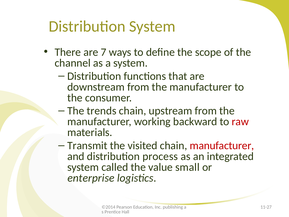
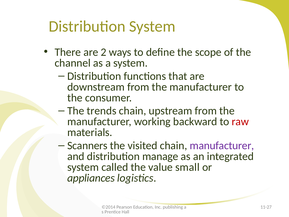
7: 7 -> 2
Transmit: Transmit -> Scanners
manufacturer at (222, 145) colour: red -> purple
process: process -> manage
enterprise: enterprise -> appliances
